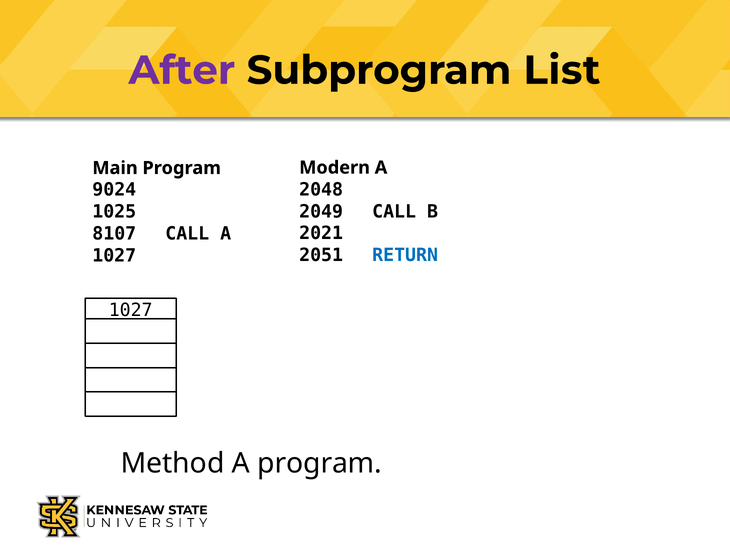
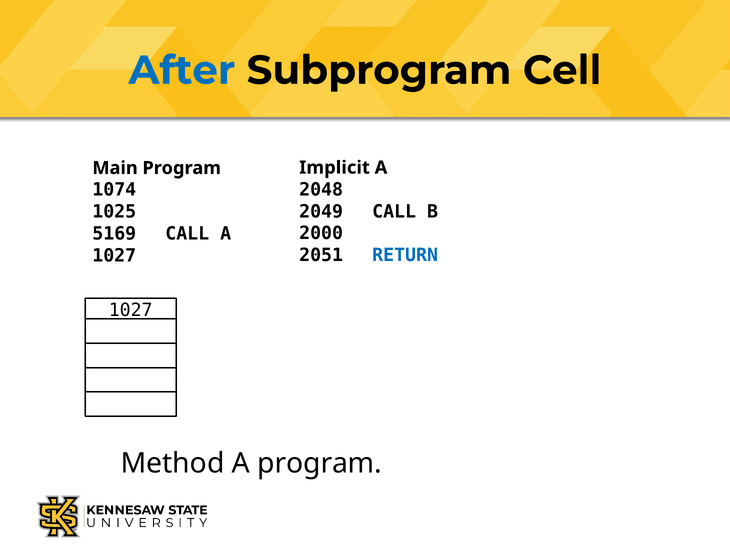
After colour: purple -> blue
List: List -> Cell
Modern: Modern -> Implicit
9024: 9024 -> 1074
2021: 2021 -> 2000
8107: 8107 -> 5169
